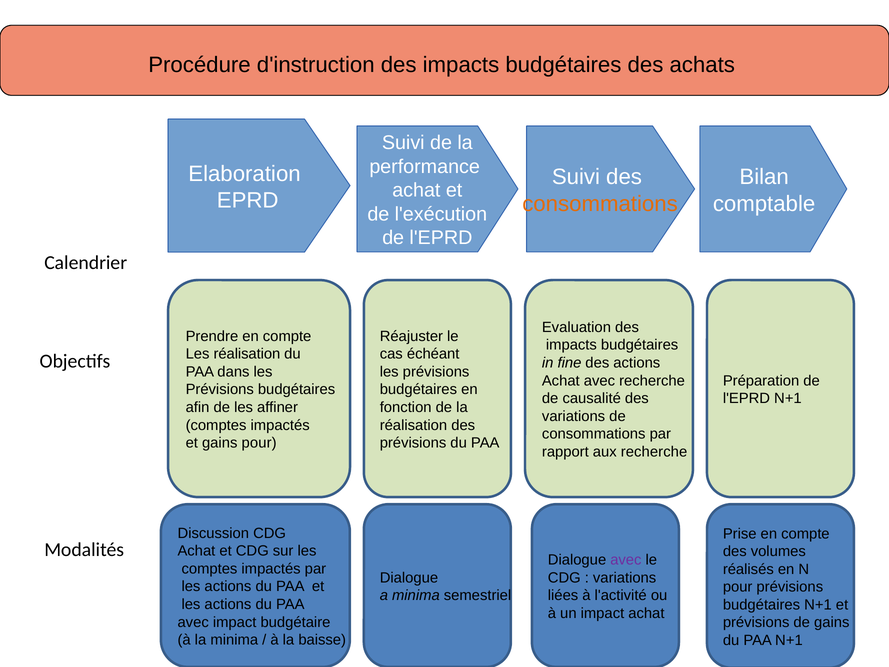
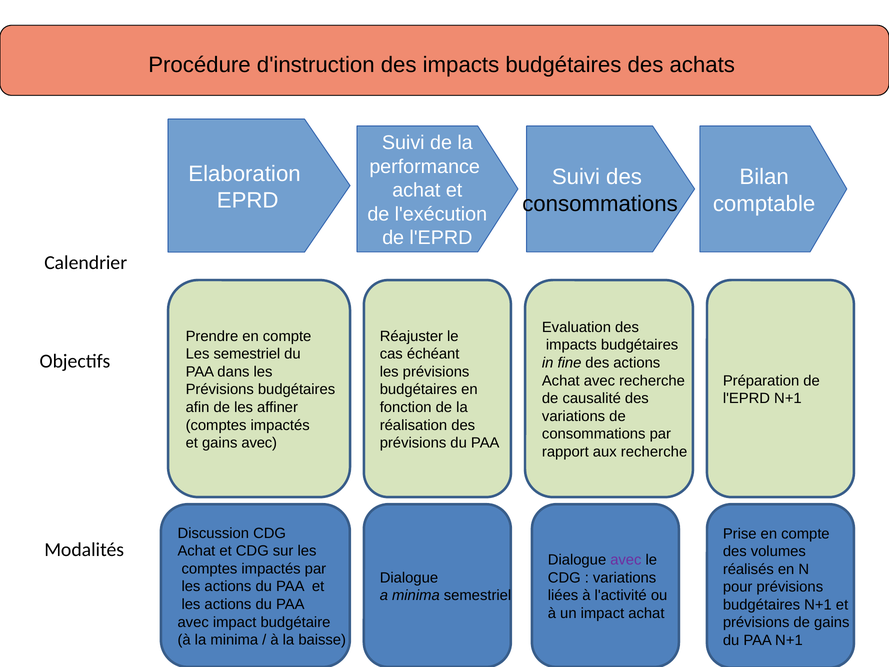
consommations at (600, 204) colour: orange -> black
Les réalisation: réalisation -> semestriel
gains pour: pour -> avec
